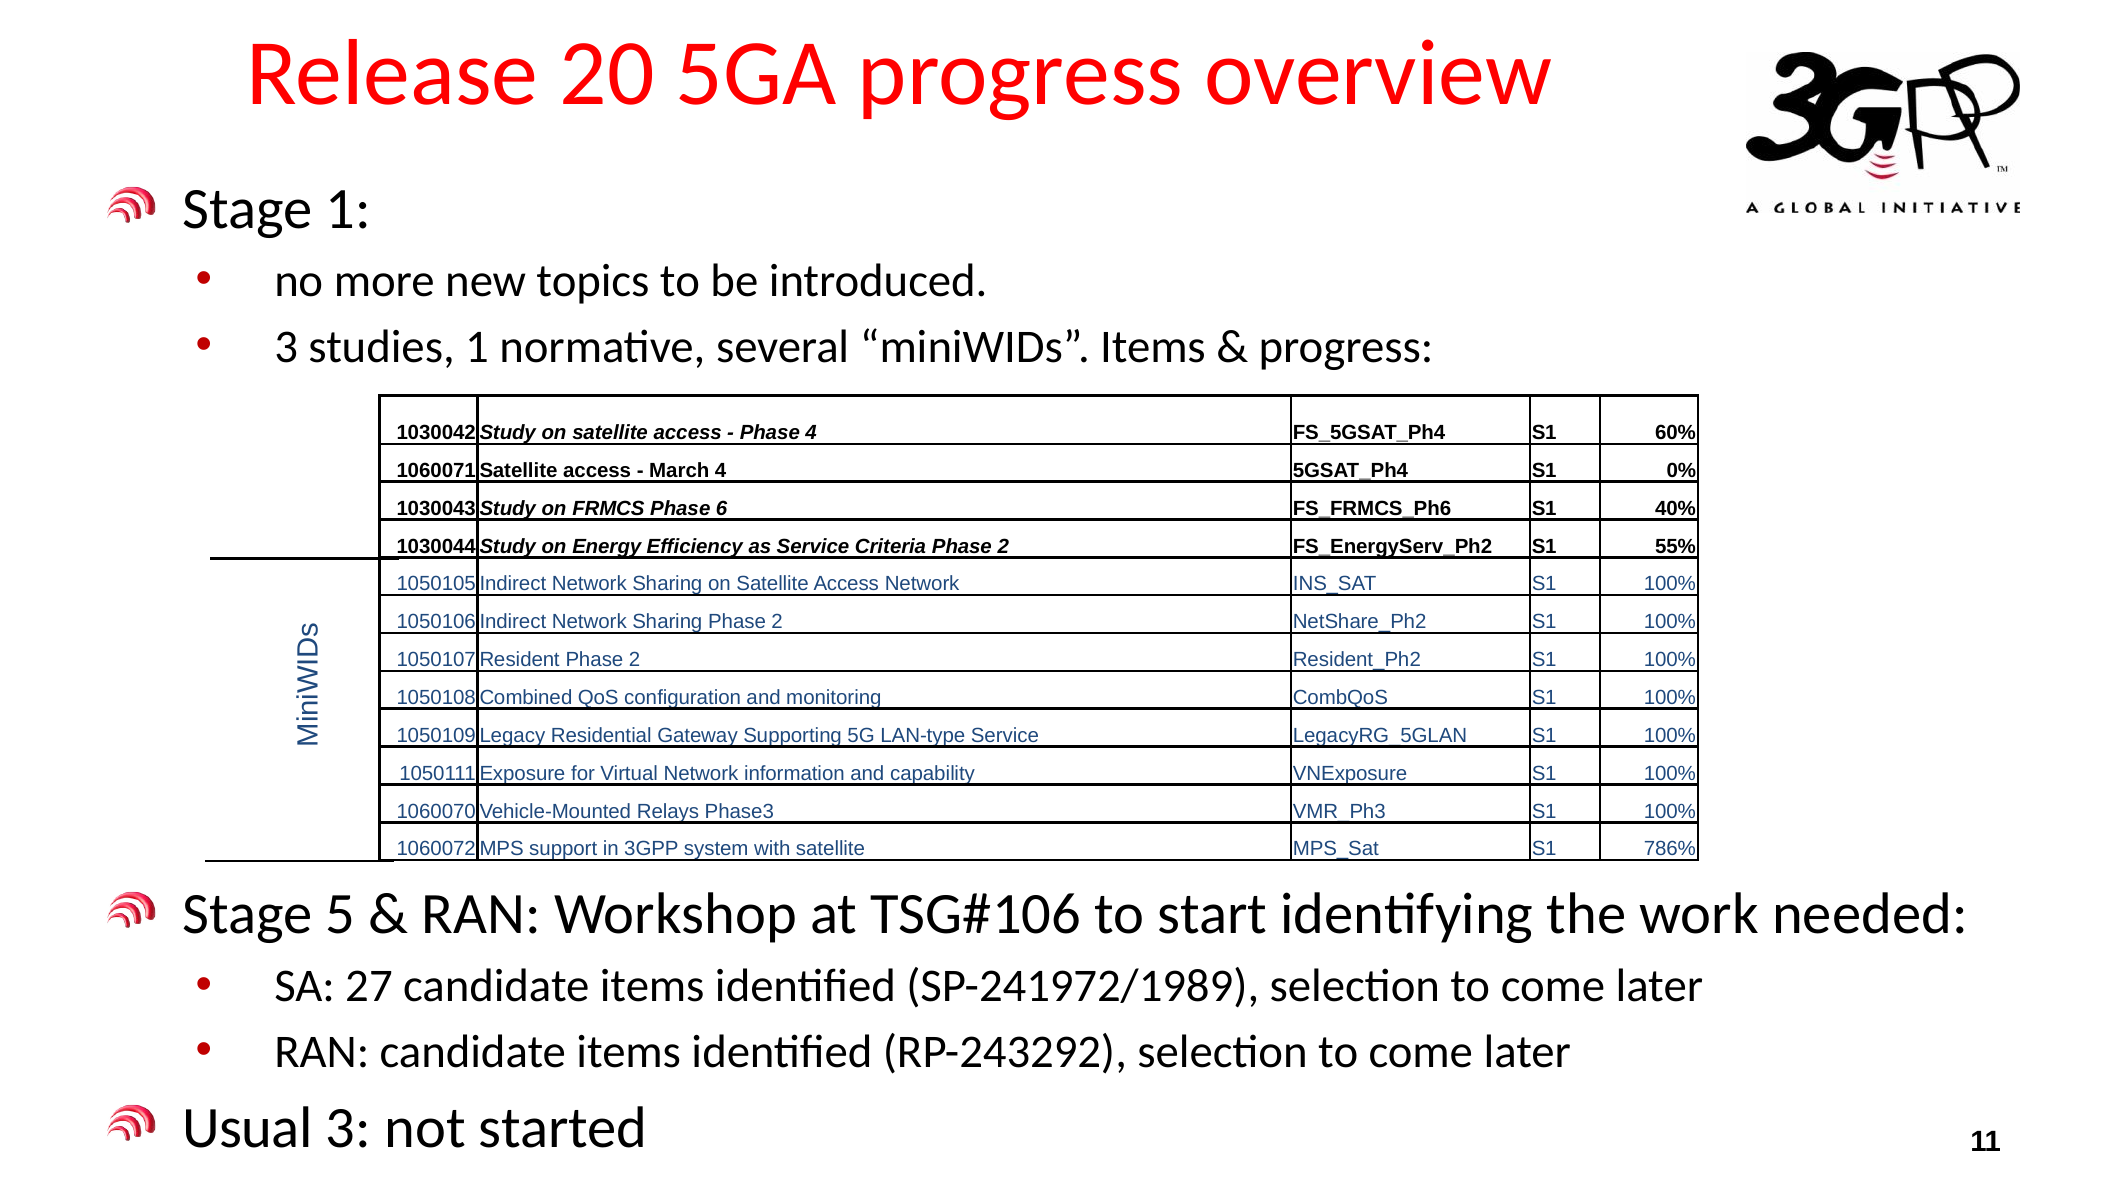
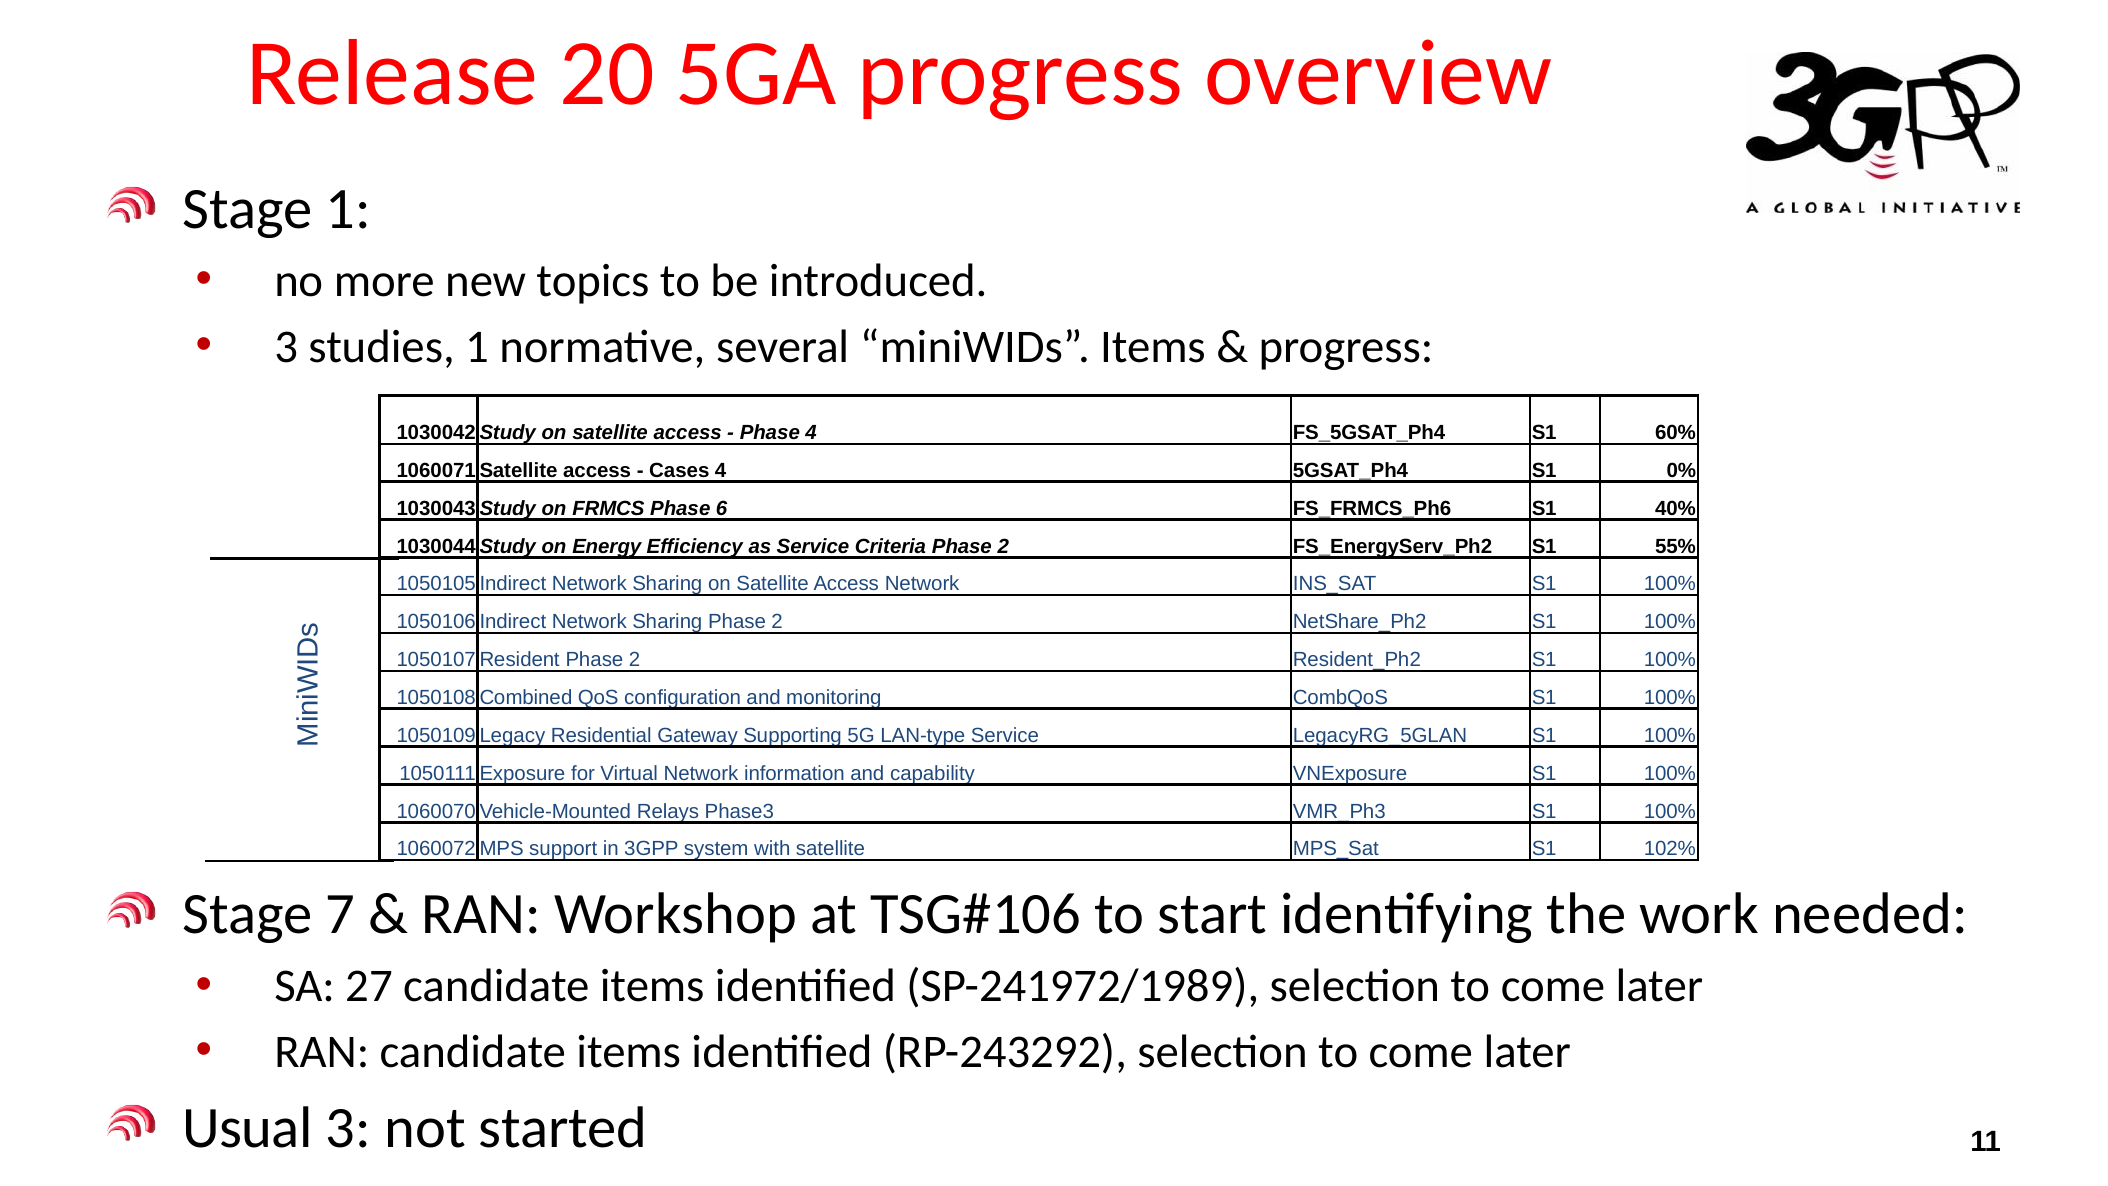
March: March -> Cases
786%: 786% -> 102%
5: 5 -> 7
